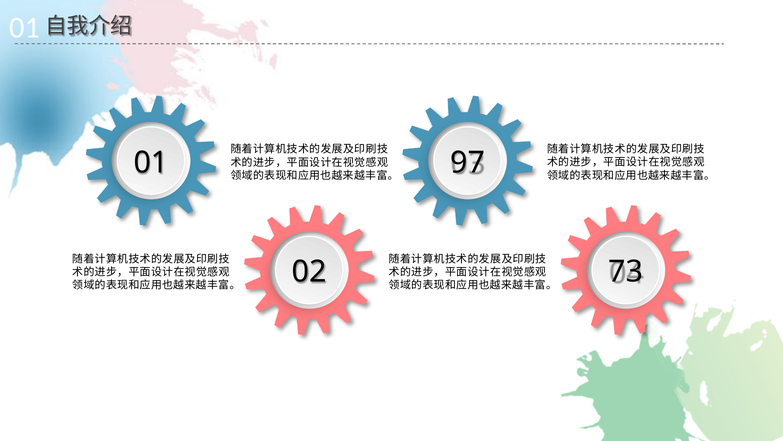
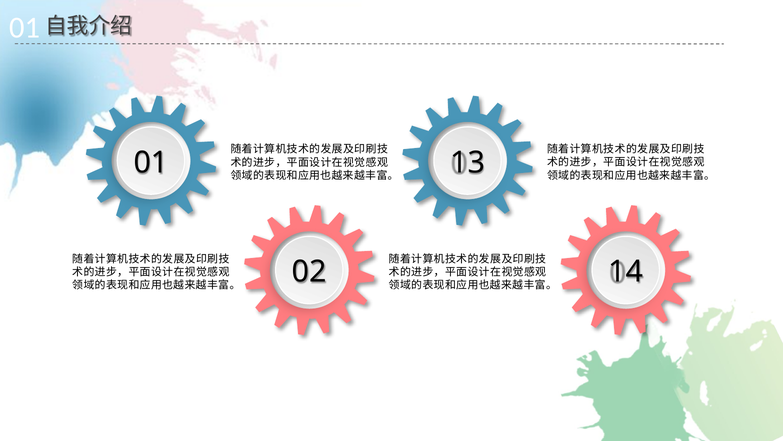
97: 97 -> 13
73: 73 -> 14
